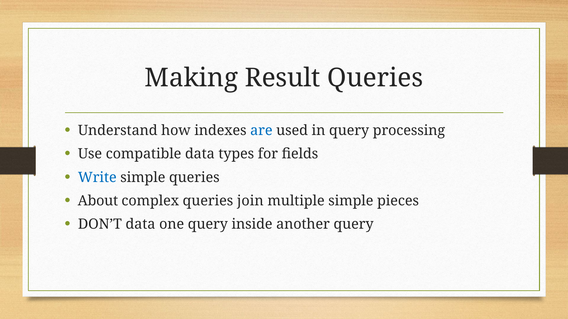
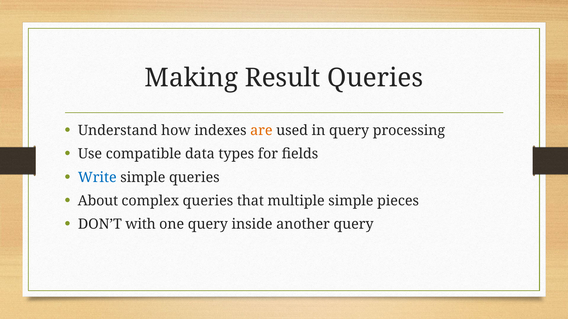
are colour: blue -> orange
join: join -> that
DON’T data: data -> with
